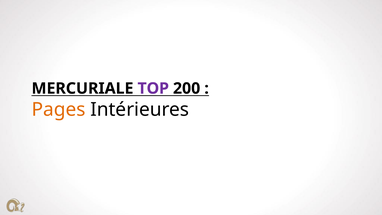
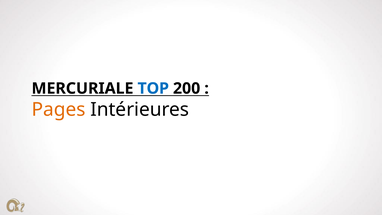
TOP colour: purple -> blue
